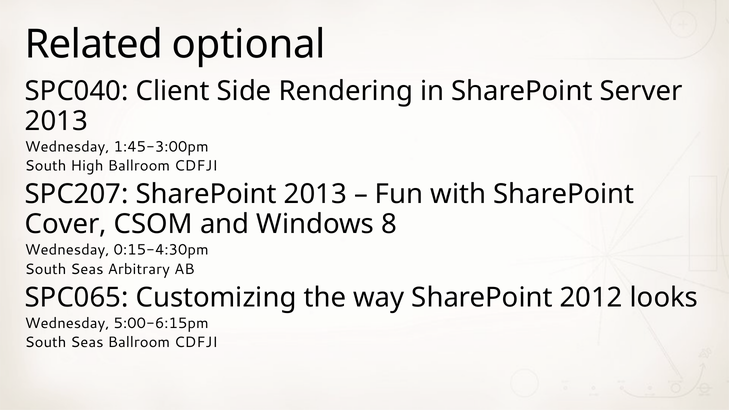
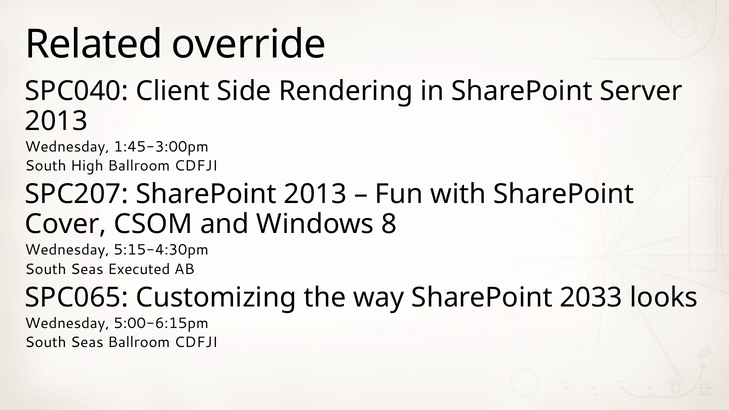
optional: optional -> override
0:15-4:30pm: 0:15-4:30pm -> 5:15-4:30pm
Arbitrary: Arbitrary -> Executed
2012: 2012 -> 2033
